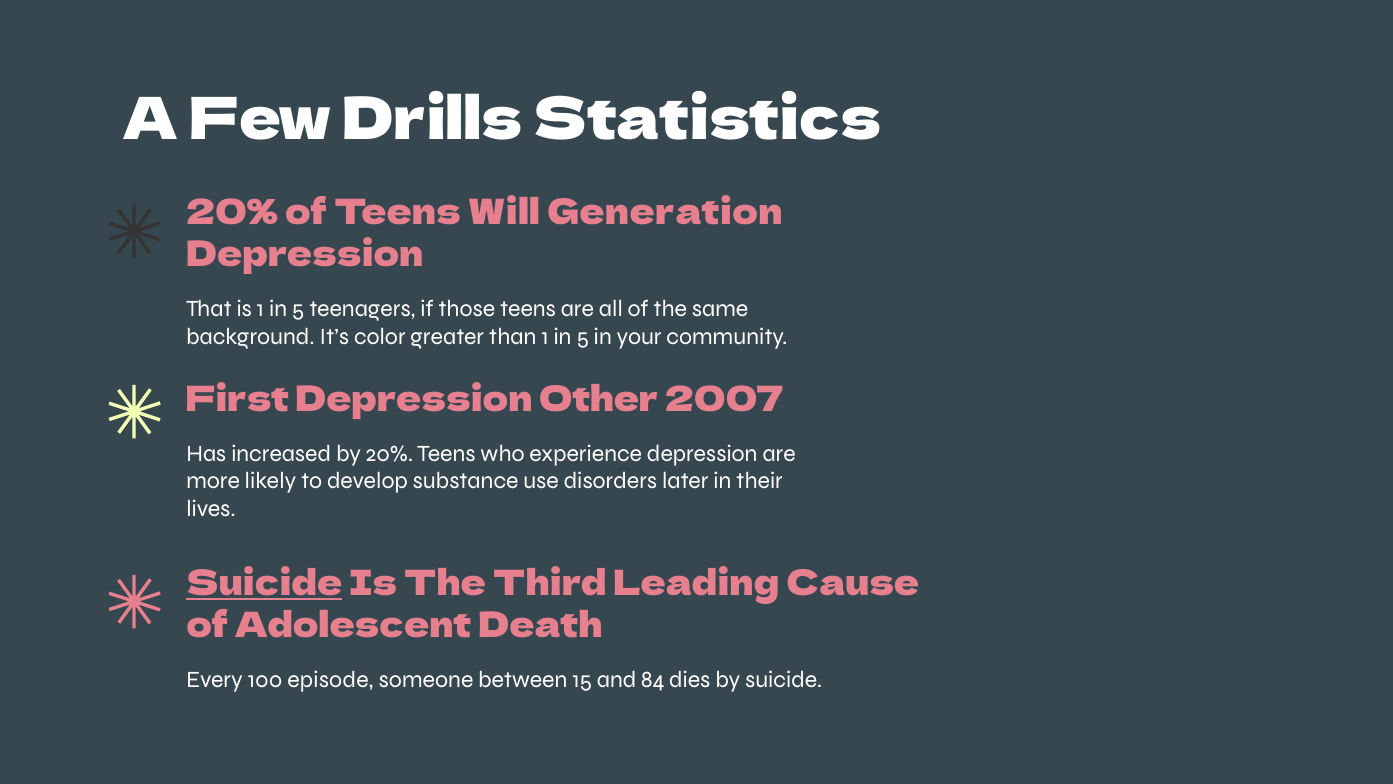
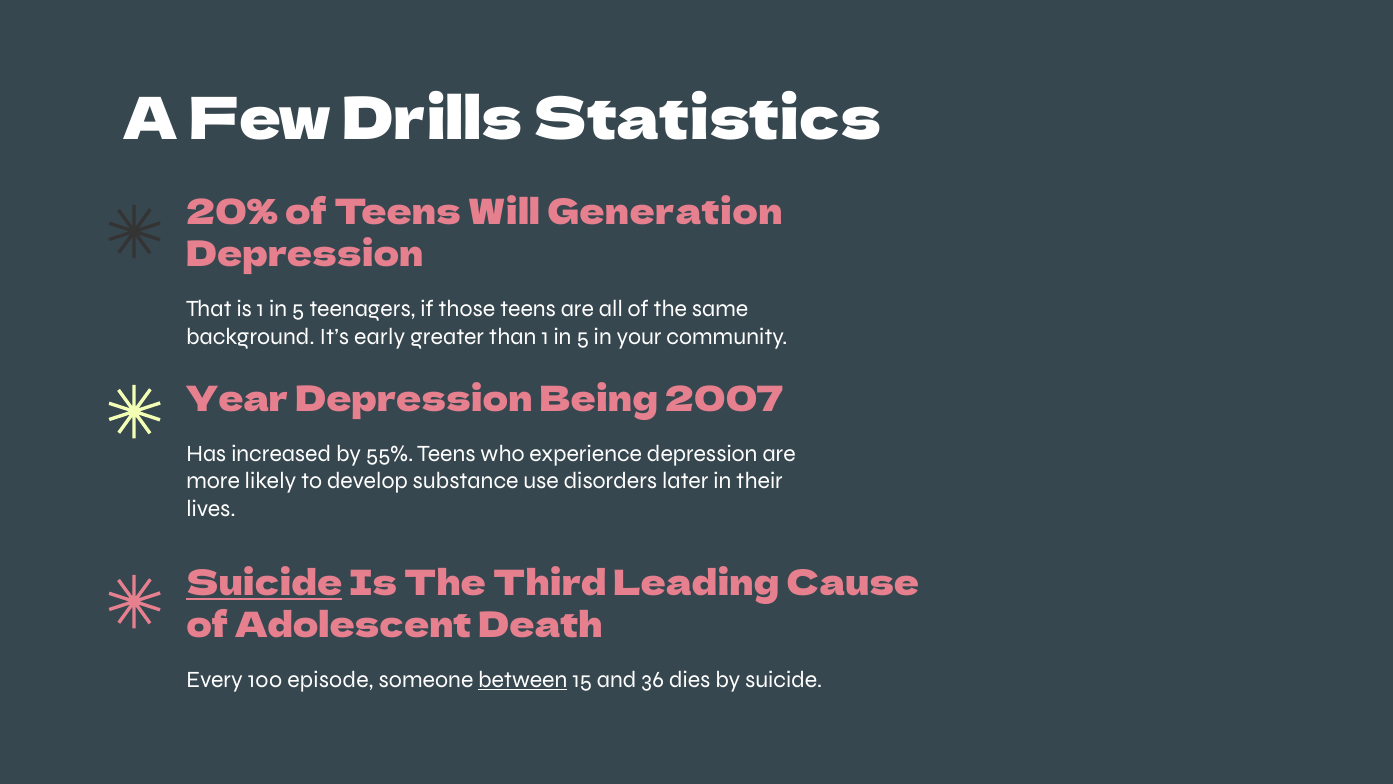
color: color -> early
First: First -> Year
Other: Other -> Being
by 20%: 20% -> 55%
between underline: none -> present
84: 84 -> 36
